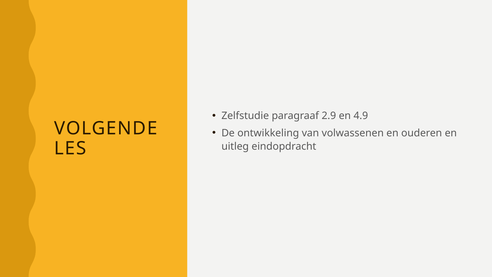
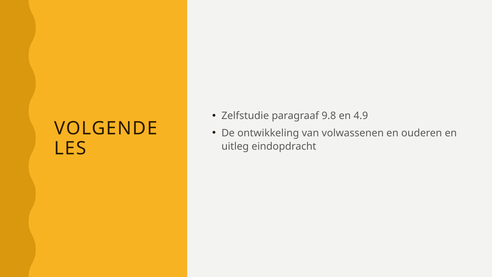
2.9: 2.9 -> 9.8
